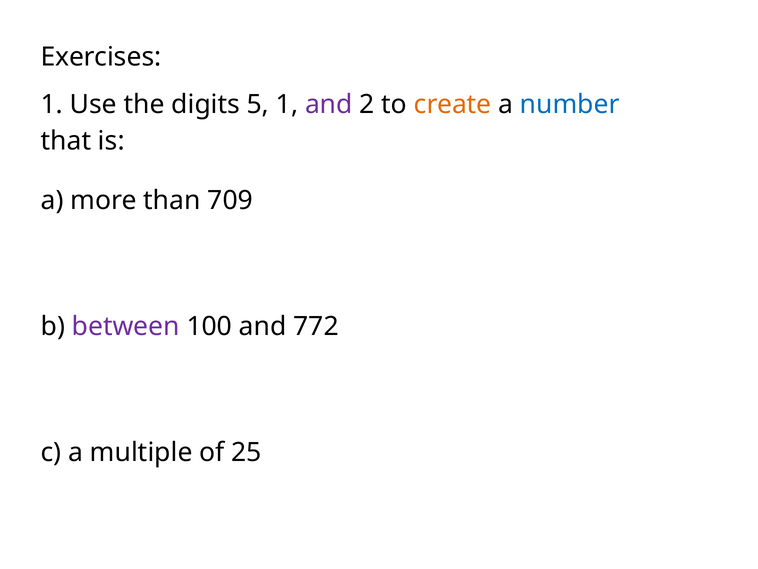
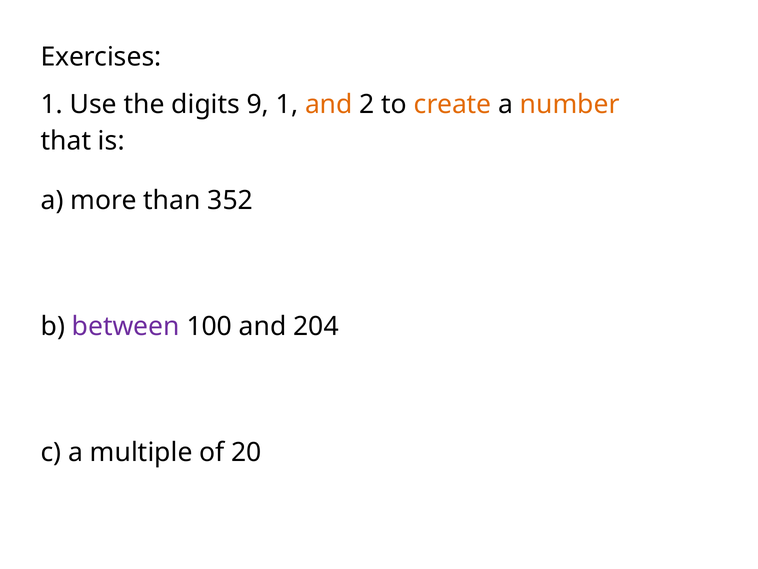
5: 5 -> 9
and at (329, 105) colour: purple -> orange
number colour: blue -> orange
709: 709 -> 352
772: 772 -> 204
25: 25 -> 20
